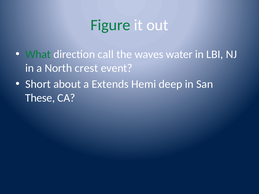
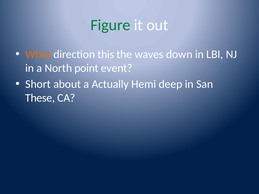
What colour: green -> orange
call: call -> this
water: water -> down
crest: crest -> point
Extends: Extends -> Actually
